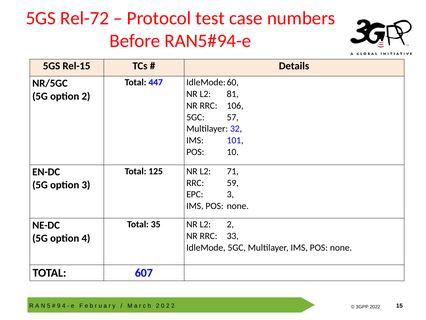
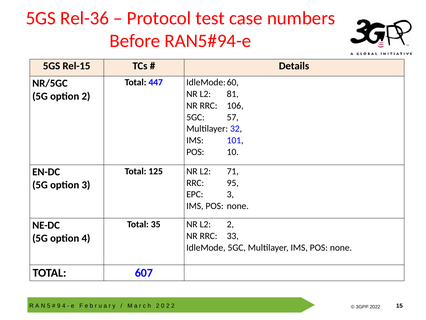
Rel-72: Rel-72 -> Rel-36
59: 59 -> 95
